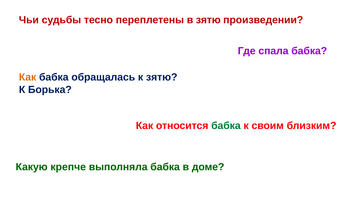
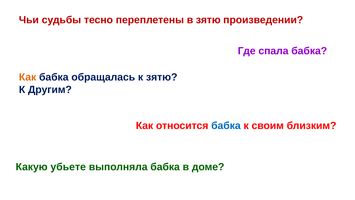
Борька: Борька -> Другим
бабка at (226, 126) colour: green -> blue
крепче: крепче -> убьете
